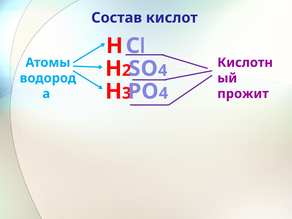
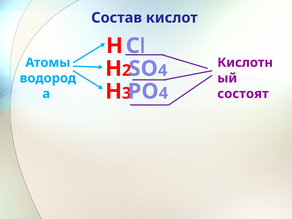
прожит: прожит -> состоят
